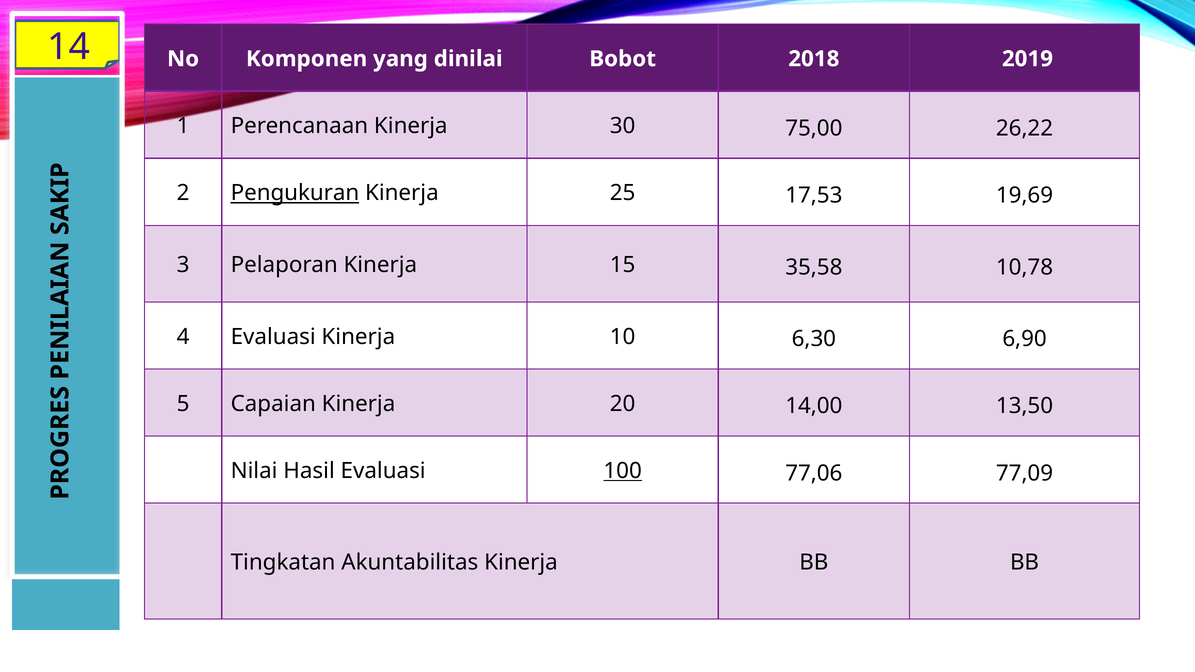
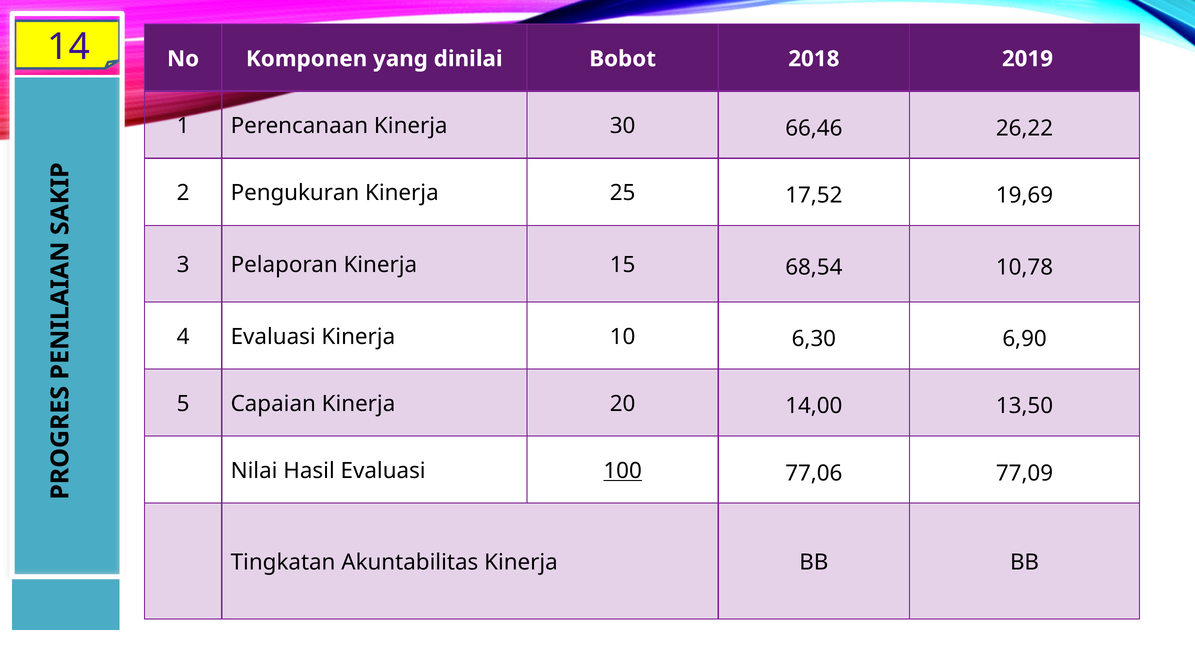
75,00: 75,00 -> 66,46
Pengukuran underline: present -> none
17,53: 17,53 -> 17,52
35,58: 35,58 -> 68,54
